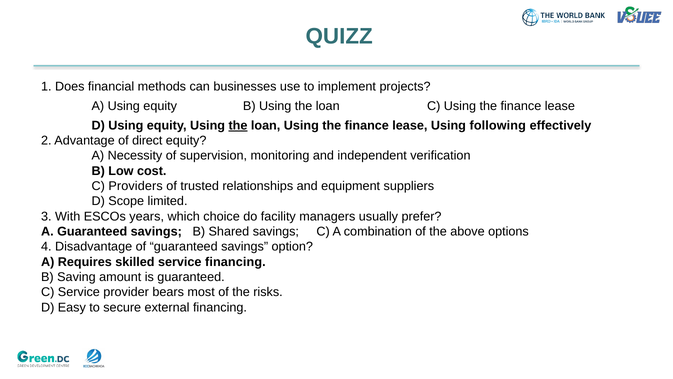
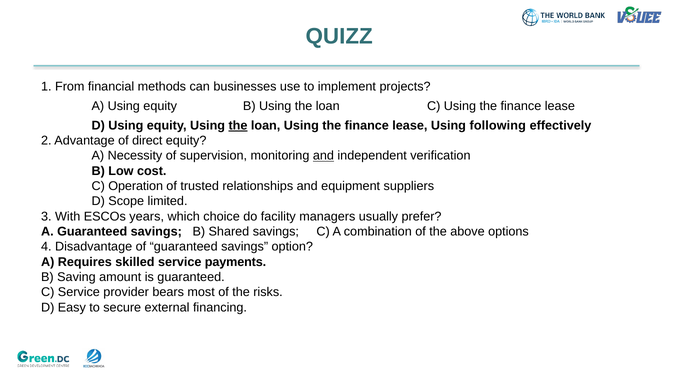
Does: Does -> From
and at (323, 156) underline: none -> present
Providers: Providers -> Operation
service financing: financing -> payments
